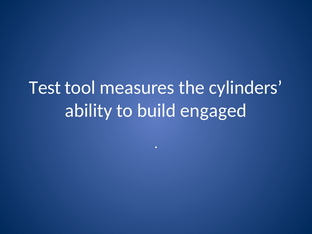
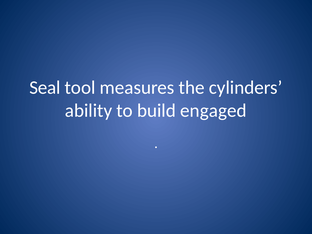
Test: Test -> Seal
